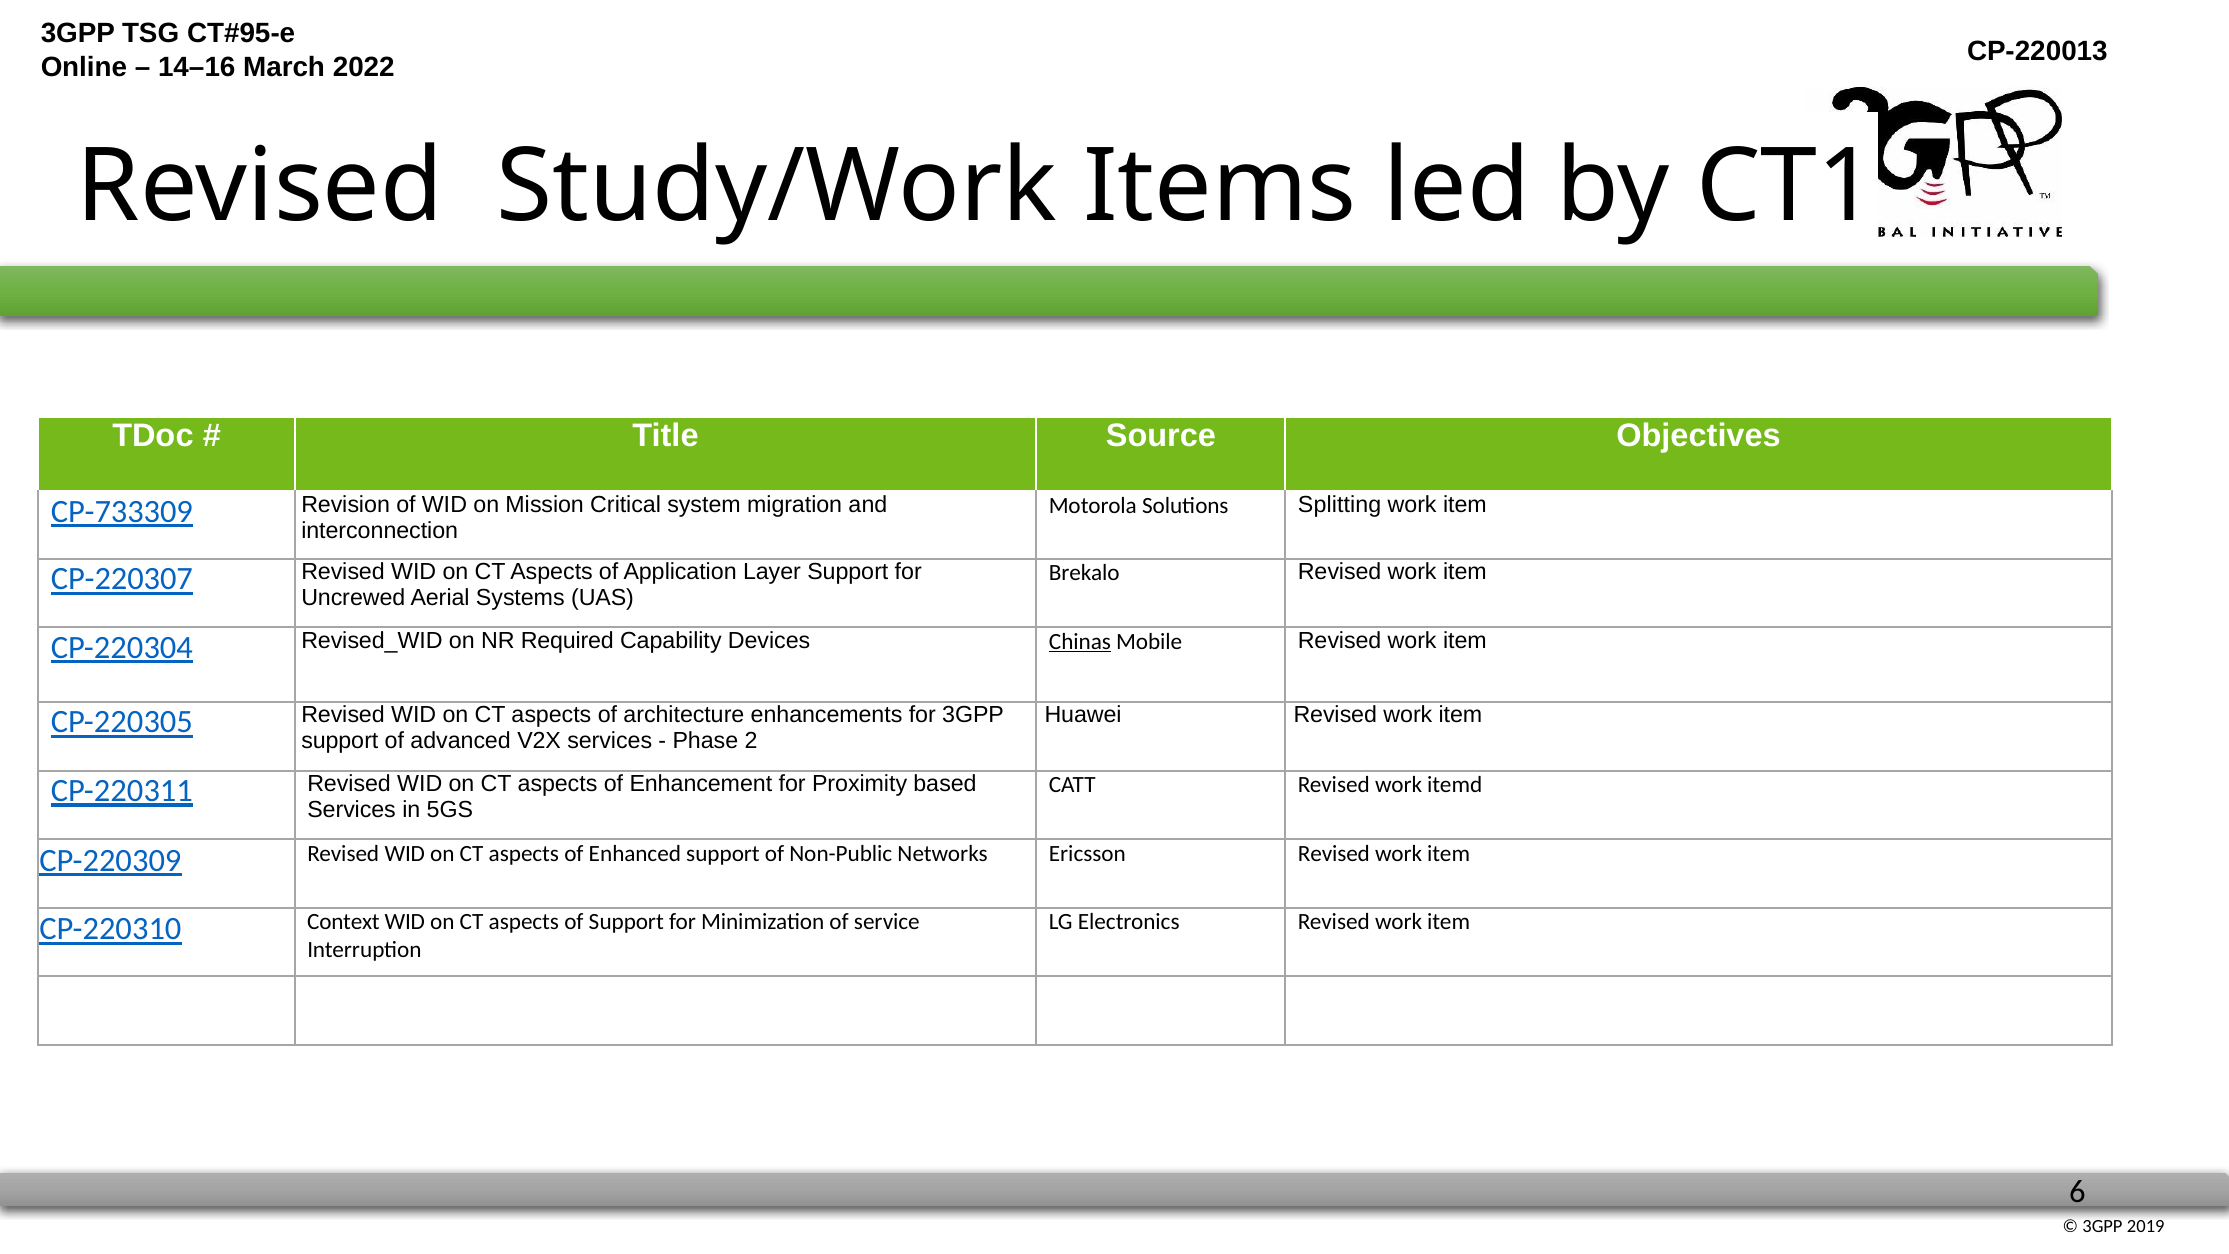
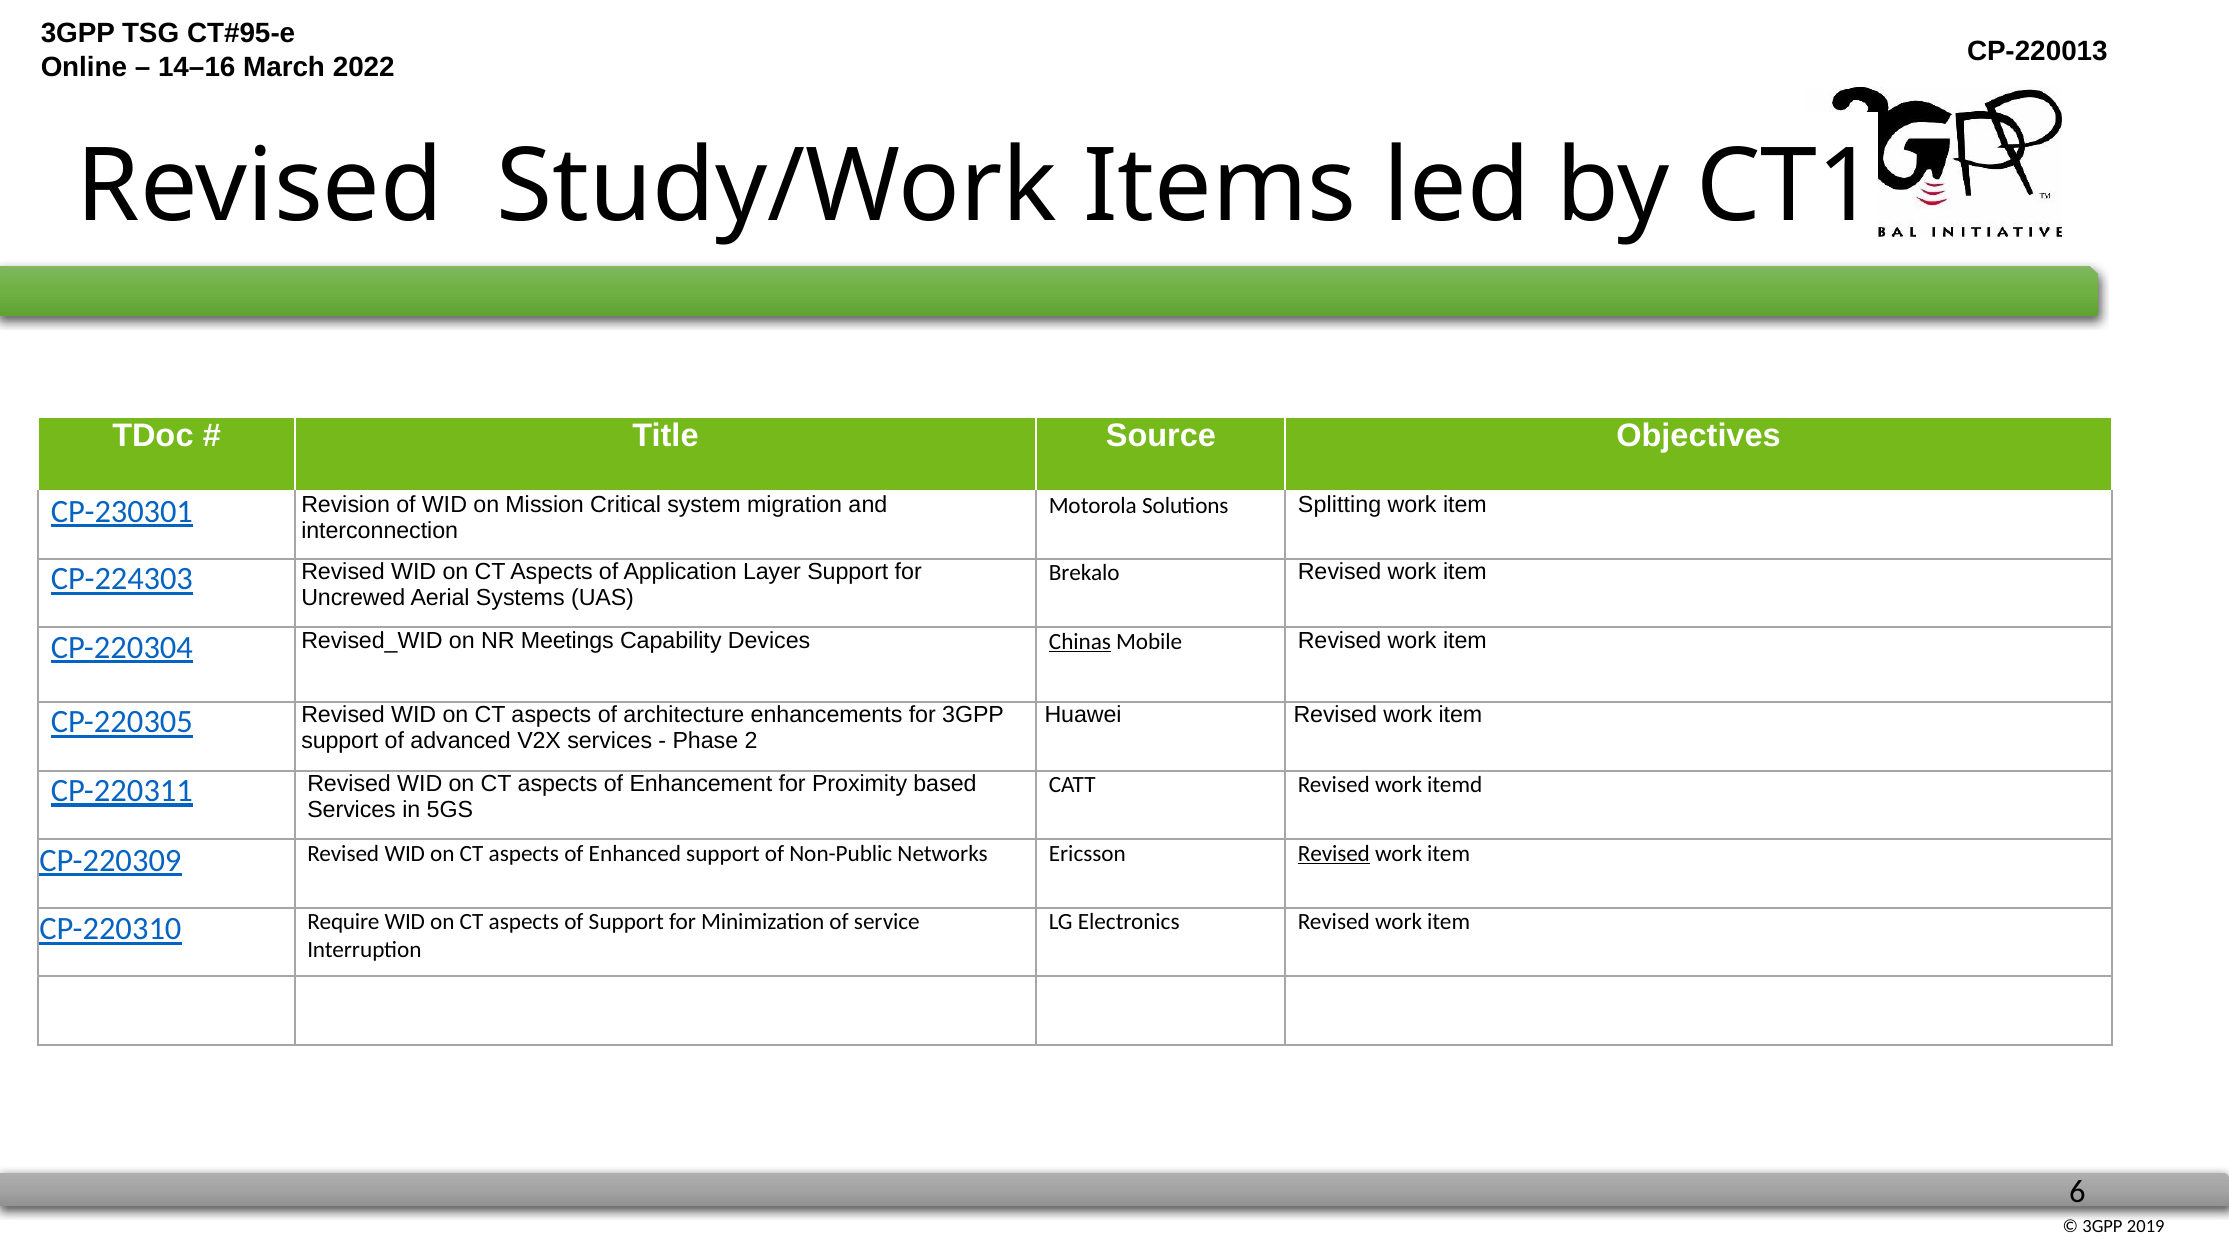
CP-733309: CP-733309 -> CP-230301
CP-220307: CP-220307 -> CP-224303
Required: Required -> Meetings
Revised at (1334, 853) underline: none -> present
Context: Context -> Require
